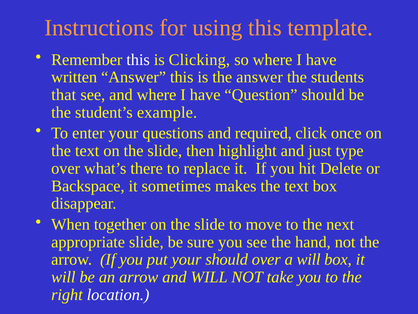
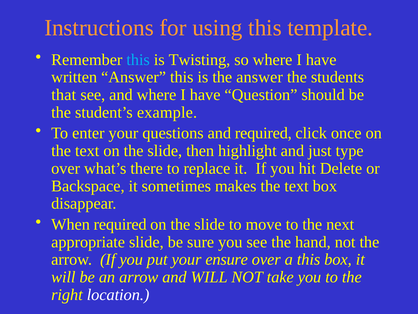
this at (138, 60) colour: white -> light blue
Clicking: Clicking -> Twisting
When together: together -> required
your should: should -> ensure
a will: will -> this
